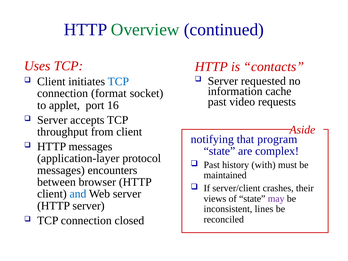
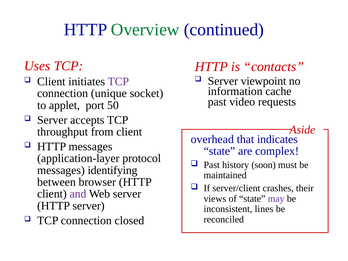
requested: requested -> viewpoint
TCP at (118, 82) colour: blue -> purple
format: format -> unique
16: 16 -> 50
notifying: notifying -> overhead
program: program -> indicates
with: with -> soon
encounters: encounters -> identifying
and colour: blue -> purple
